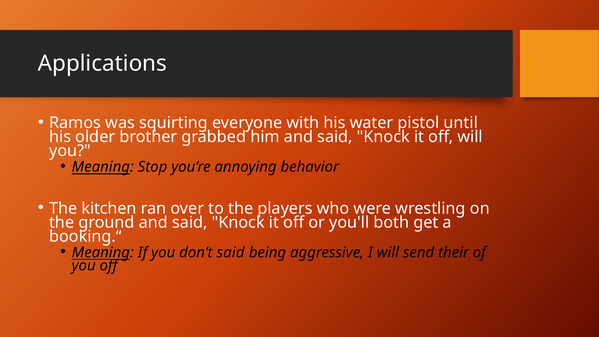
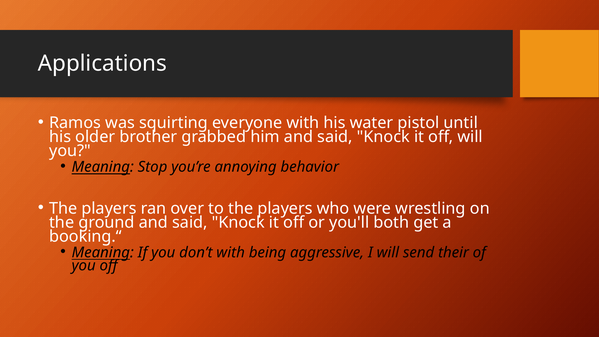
kitchen at (109, 208): kitchen -> players
don’t said: said -> with
